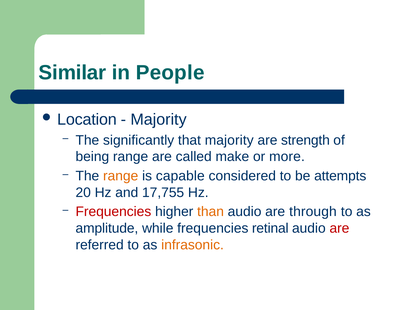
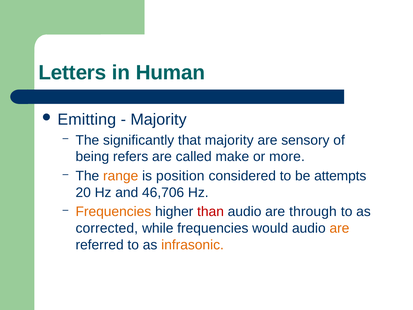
Similar: Similar -> Letters
People: People -> Human
Location: Location -> Emitting
strength: strength -> sensory
being range: range -> refers
capable: capable -> position
17,755: 17,755 -> 46,706
Frequencies at (113, 212) colour: red -> orange
than colour: orange -> red
amplitude: amplitude -> corrected
retinal: retinal -> would
are at (339, 228) colour: red -> orange
